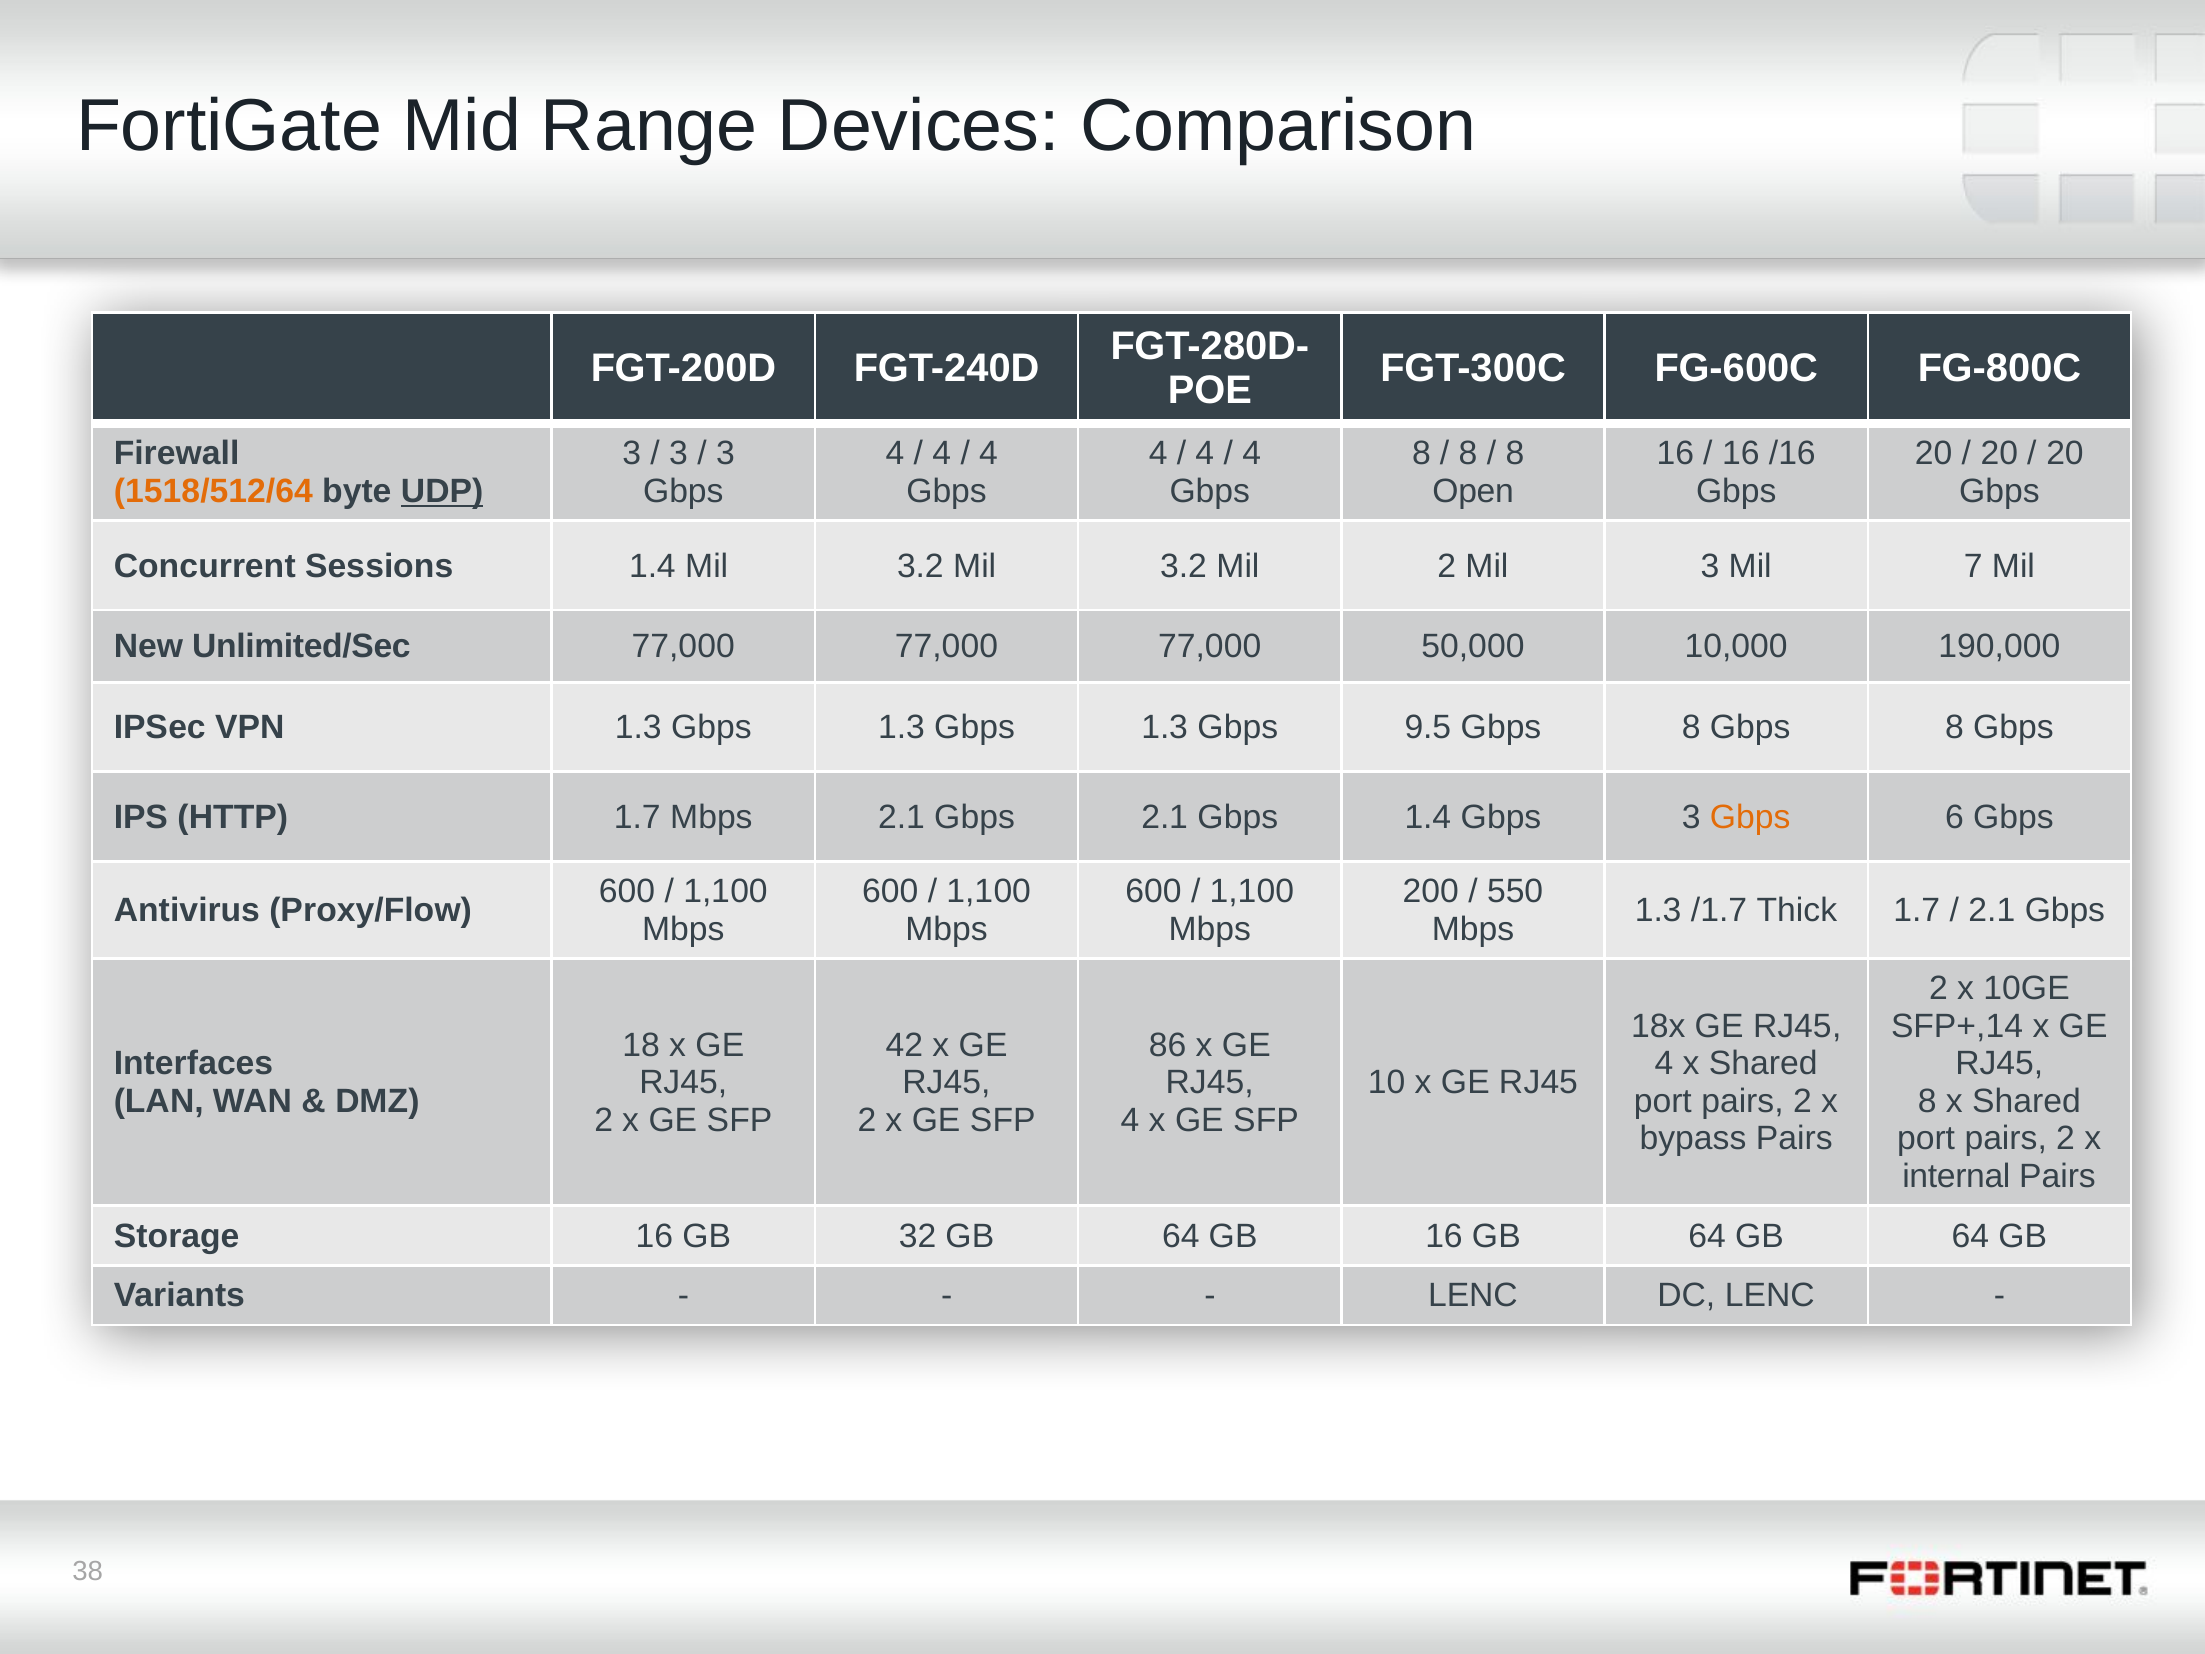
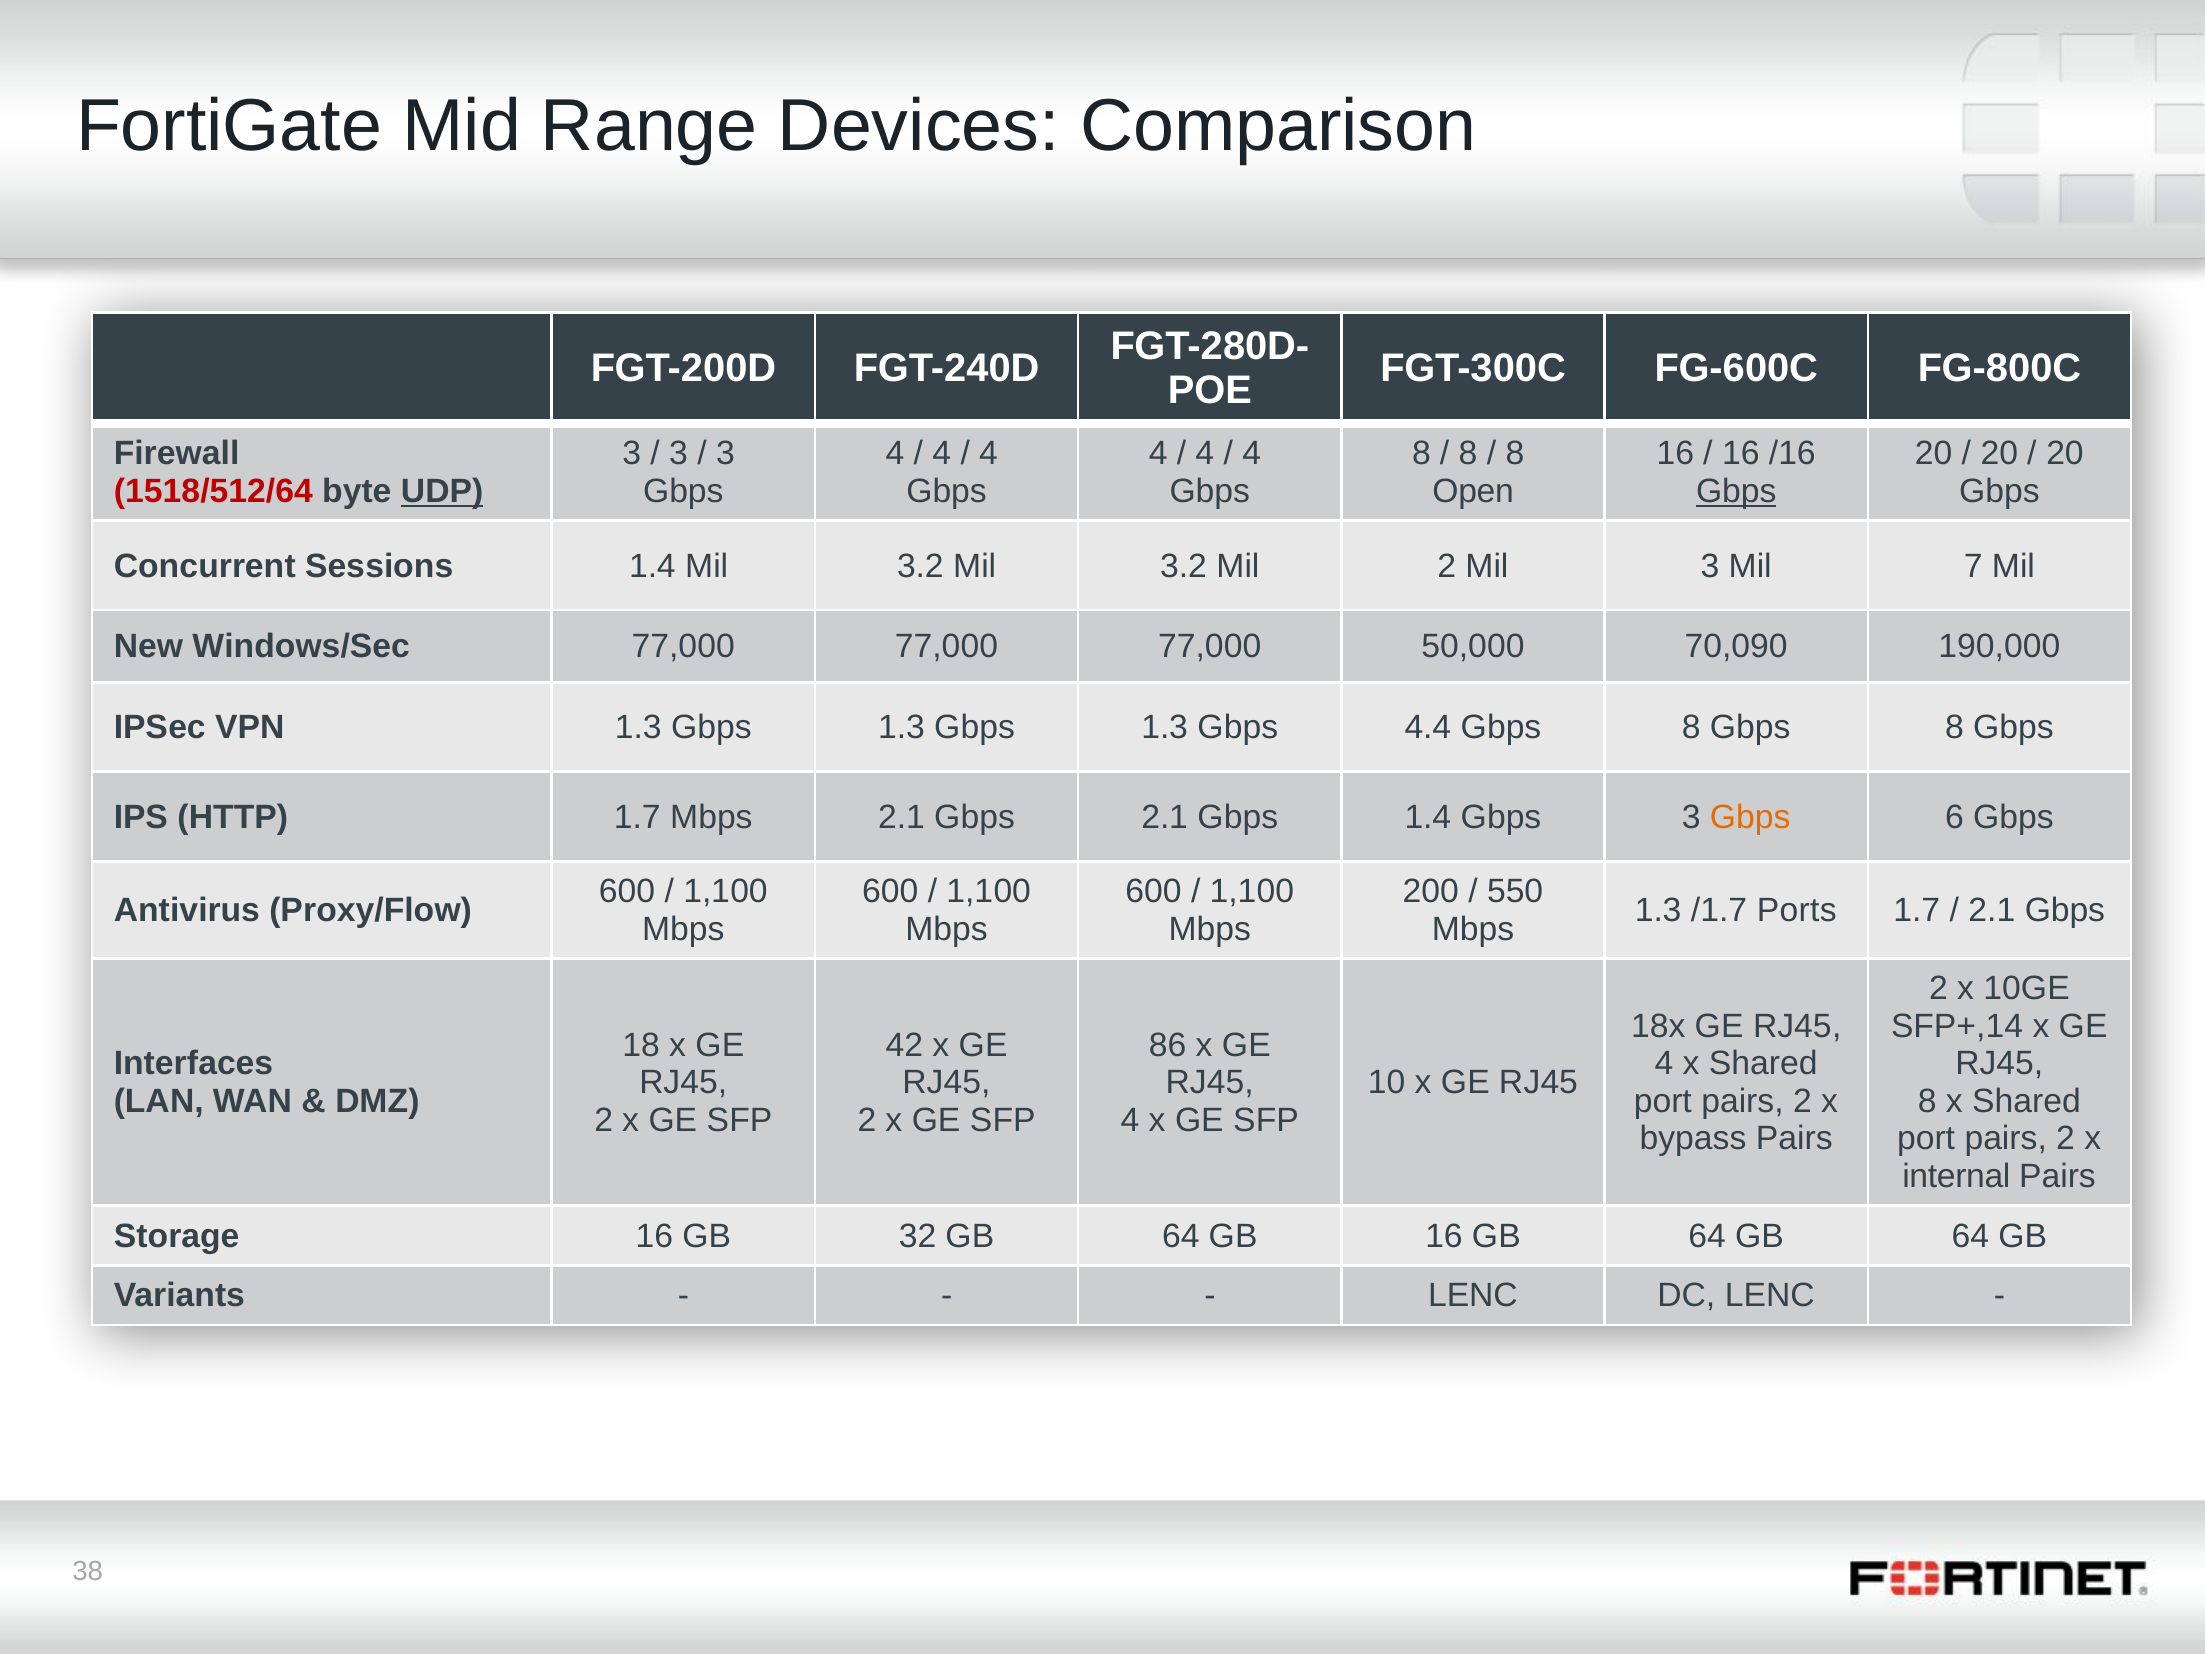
1518/512/64 colour: orange -> red
Gbps at (1736, 491) underline: none -> present
Unlimited/Sec: Unlimited/Sec -> Windows/Sec
10,000: 10,000 -> 70,090
9.5: 9.5 -> 4.4
Thick: Thick -> Ports
